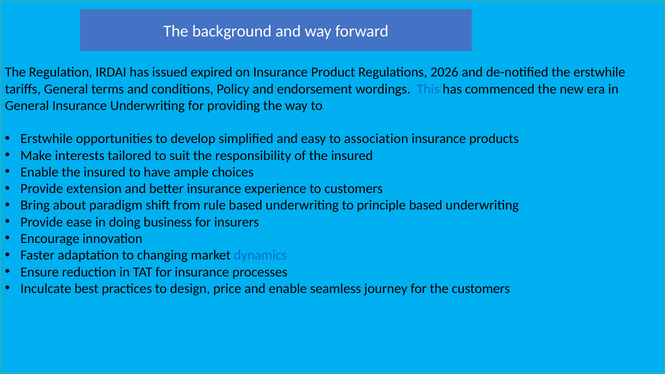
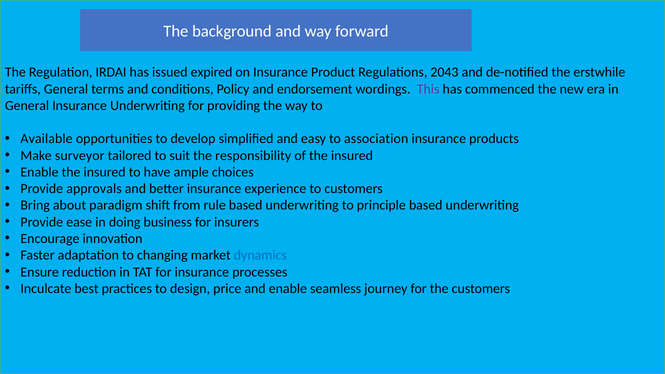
2026: 2026 -> 2043
This colour: blue -> purple
Erstwhile at (47, 139): Erstwhile -> Available
interests: interests -> surveyor
extension: extension -> approvals
